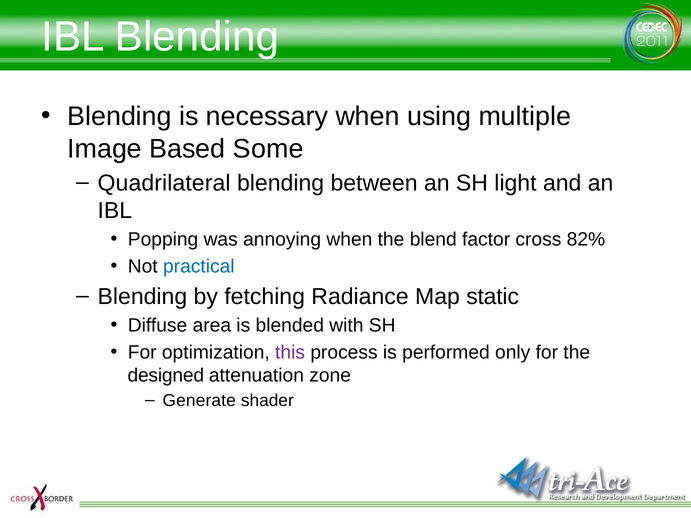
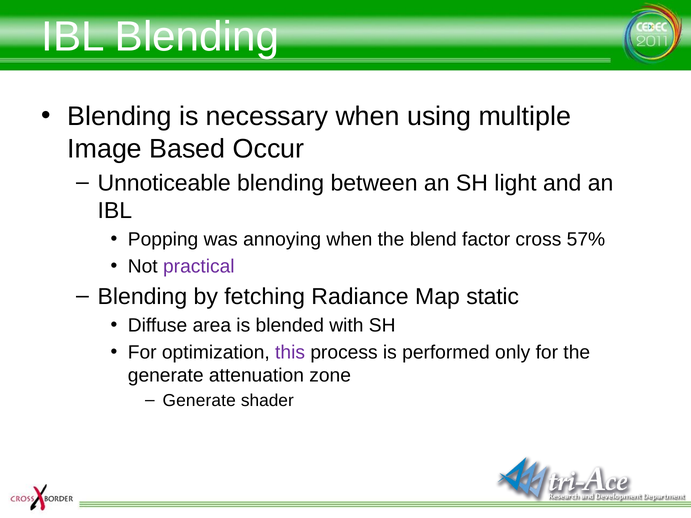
Some: Some -> Occur
Quadrilateral: Quadrilateral -> Unnoticeable
82%: 82% -> 57%
practical colour: blue -> purple
designed at (166, 376): designed -> generate
